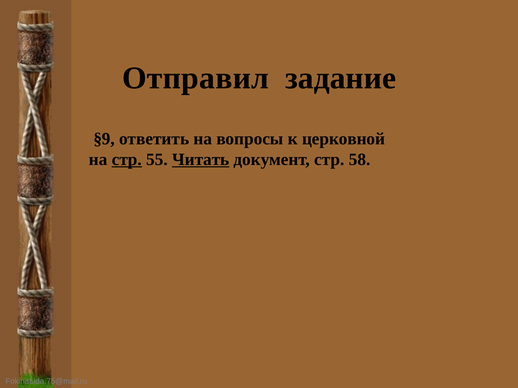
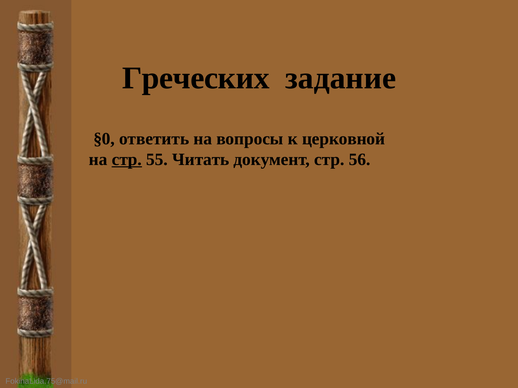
Отправил: Отправил -> Греческих
§9: §9 -> §0
Читать underline: present -> none
58: 58 -> 56
